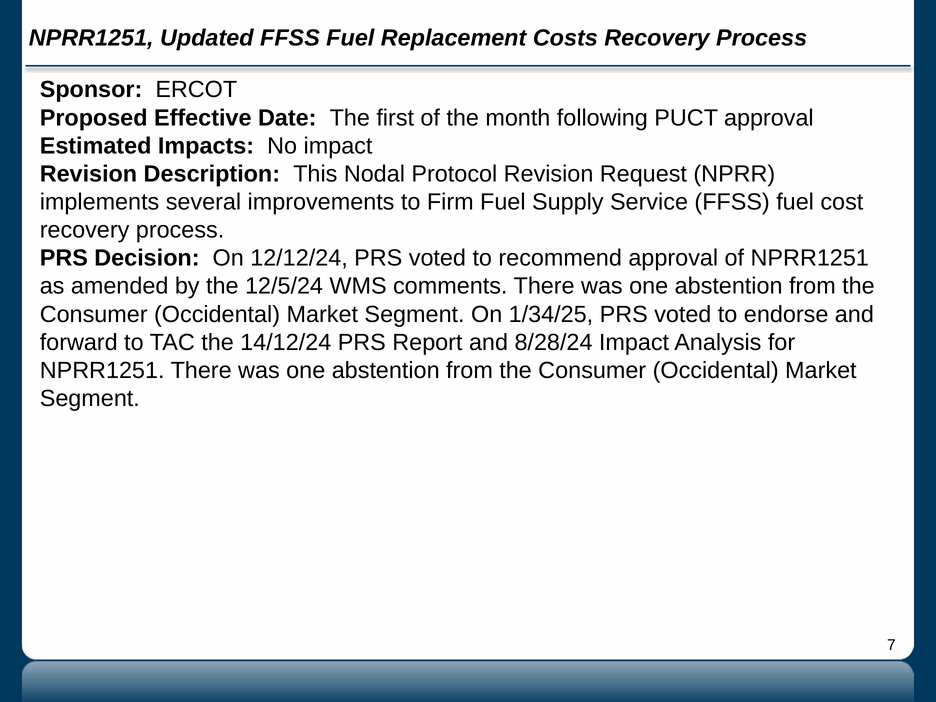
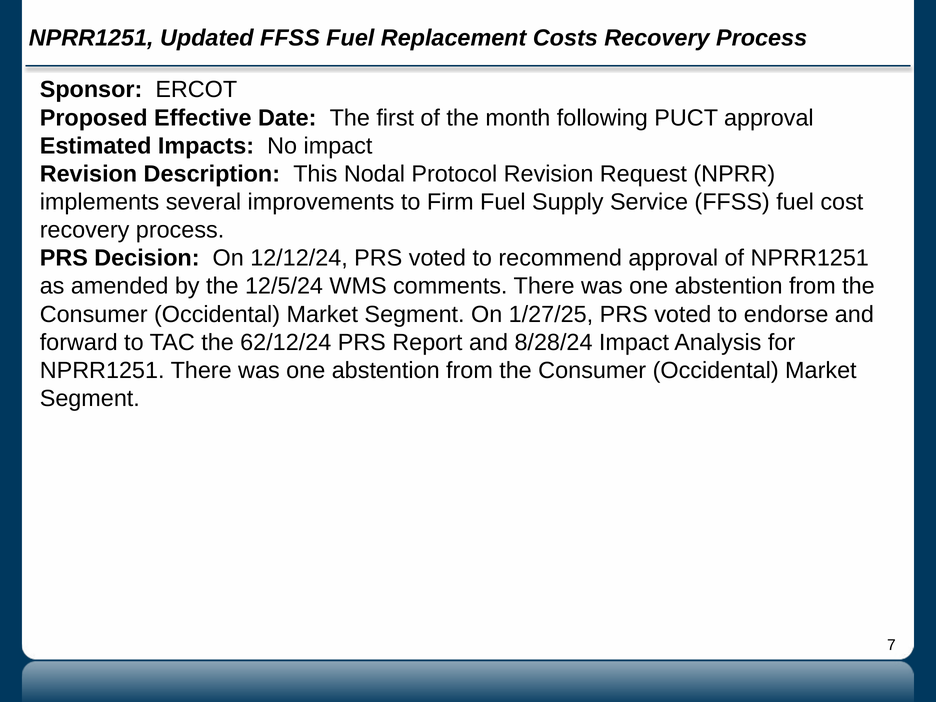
1/34/25: 1/34/25 -> 1/27/25
14/12/24: 14/12/24 -> 62/12/24
